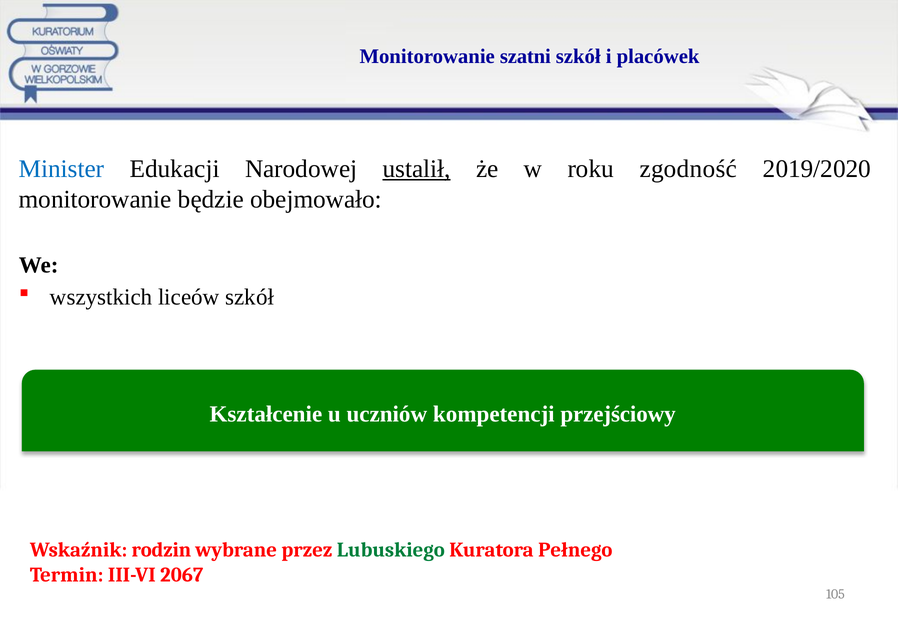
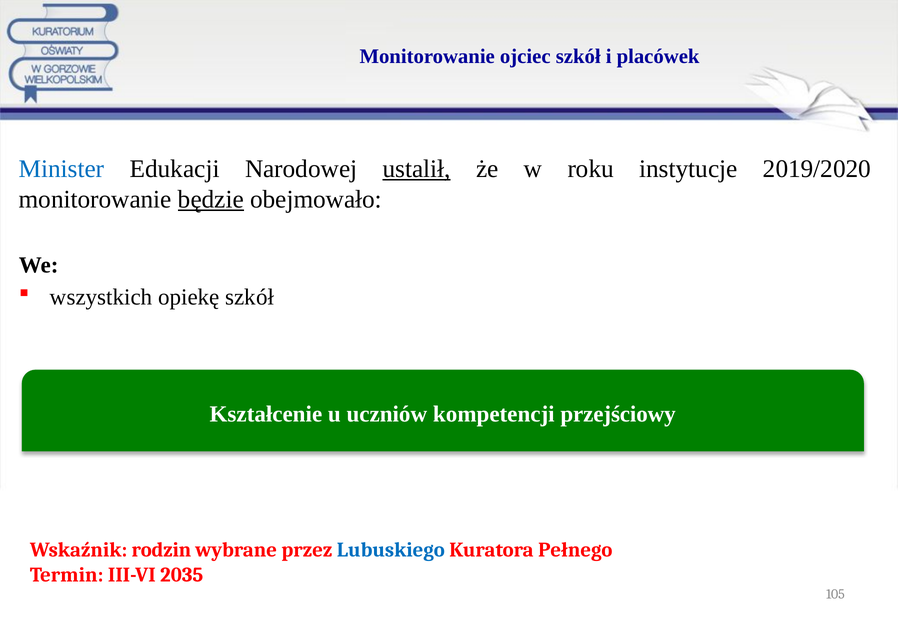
szatni: szatni -> ojciec
zgodność: zgodność -> instytucje
będzie underline: none -> present
liceów: liceów -> opiekę
Lubuskiego colour: green -> blue
2067: 2067 -> 2035
